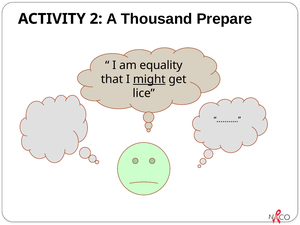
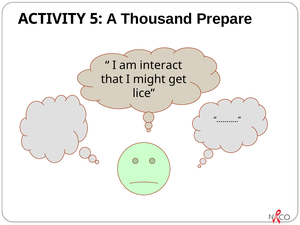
2: 2 -> 5
equality: equality -> interact
might underline: present -> none
